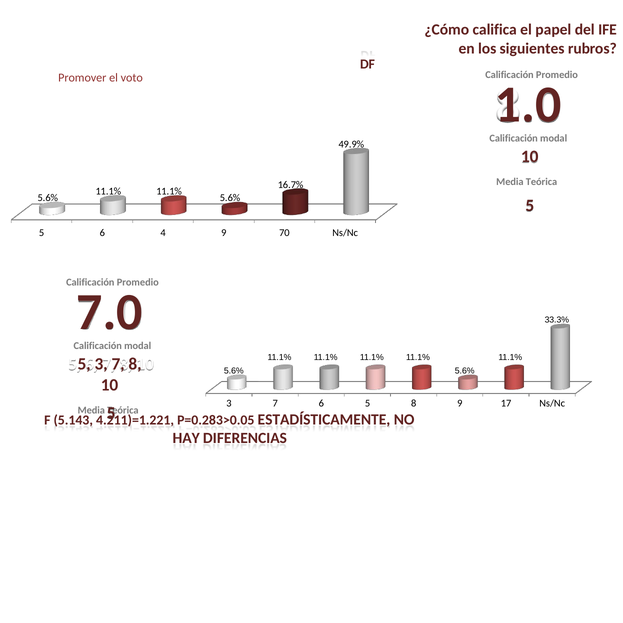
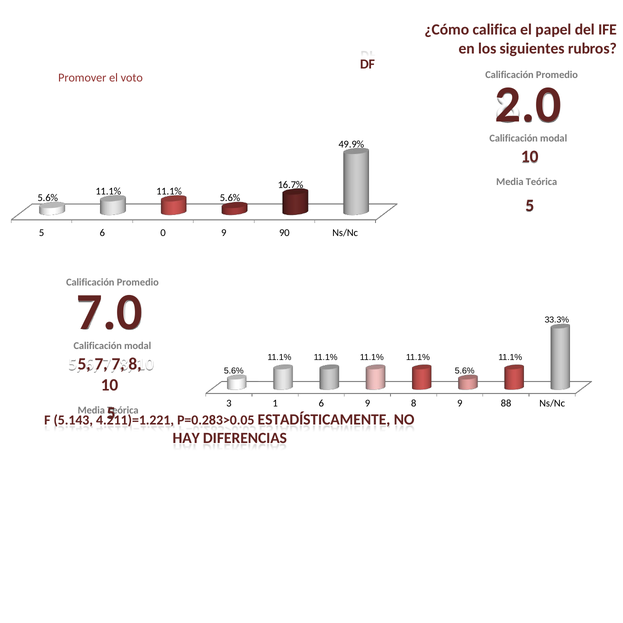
1.0: 1.0 -> 2.0
4: 4 -> 0
70: 70 -> 90
5 3: 3 -> 7
7 at (275, 403): 7 -> 1
6 5: 5 -> 9
17: 17 -> 88
